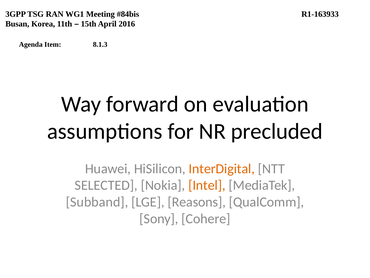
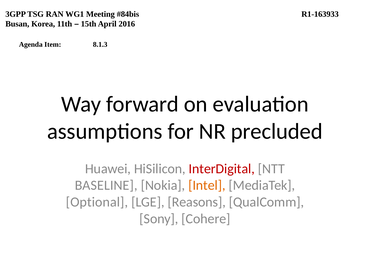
InterDigital colour: orange -> red
SELECTED: SELECTED -> BASELINE
Subband: Subband -> Optional
